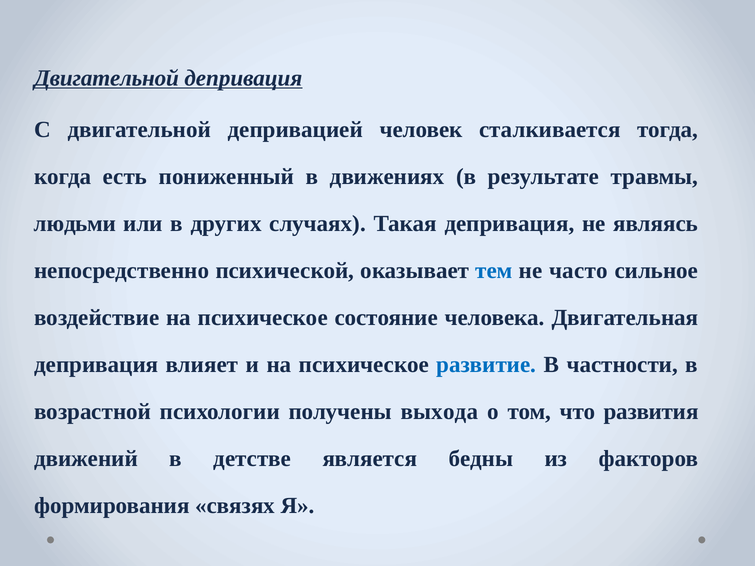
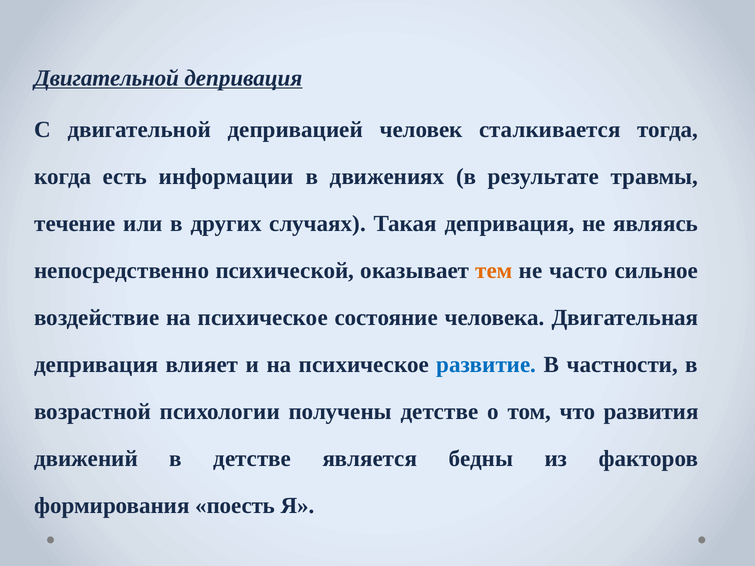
пониженный: пониженный -> информации
людьми: людьми -> течение
тем colour: blue -> orange
получены выхода: выхода -> детстве
связях: связях -> поесть
